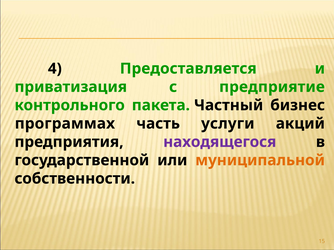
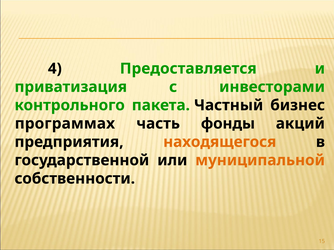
предприятие: предприятие -> инвесторами
услуги: услуги -> фонды
находящегося colour: purple -> orange
